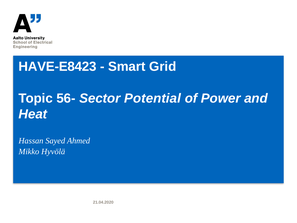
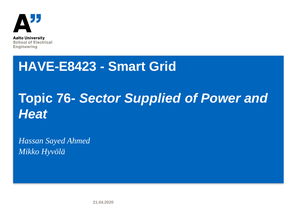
56-: 56- -> 76-
Potential: Potential -> Supplied
